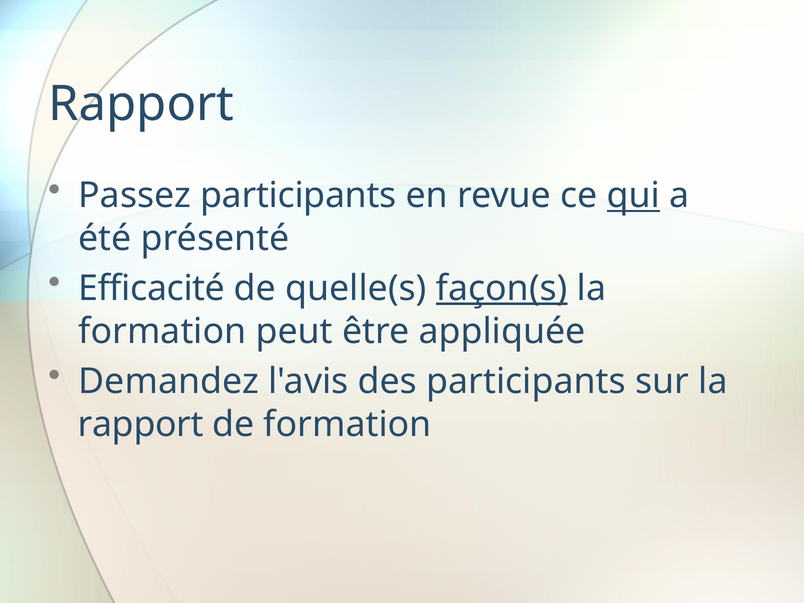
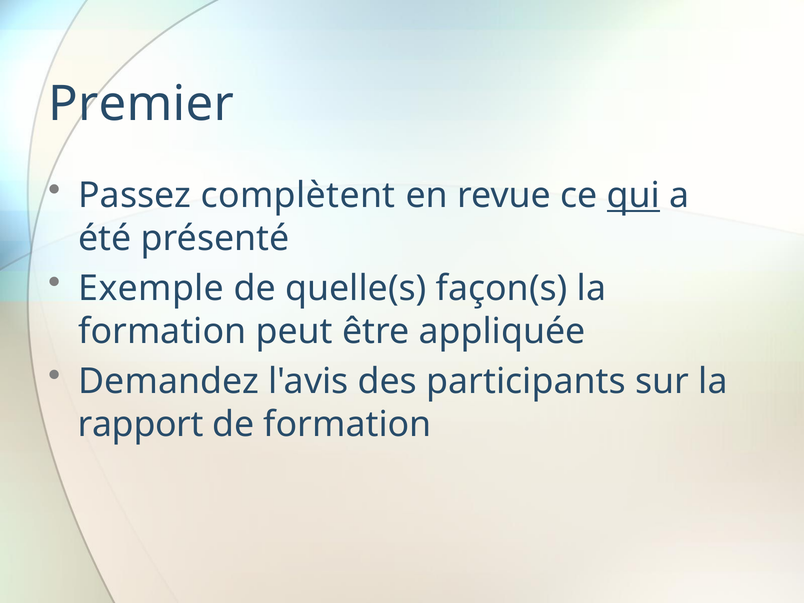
Rapport at (141, 104): Rapport -> Premier
Passez participants: participants -> complètent
Efficacité: Efficacité -> Exemple
façon(s underline: present -> none
